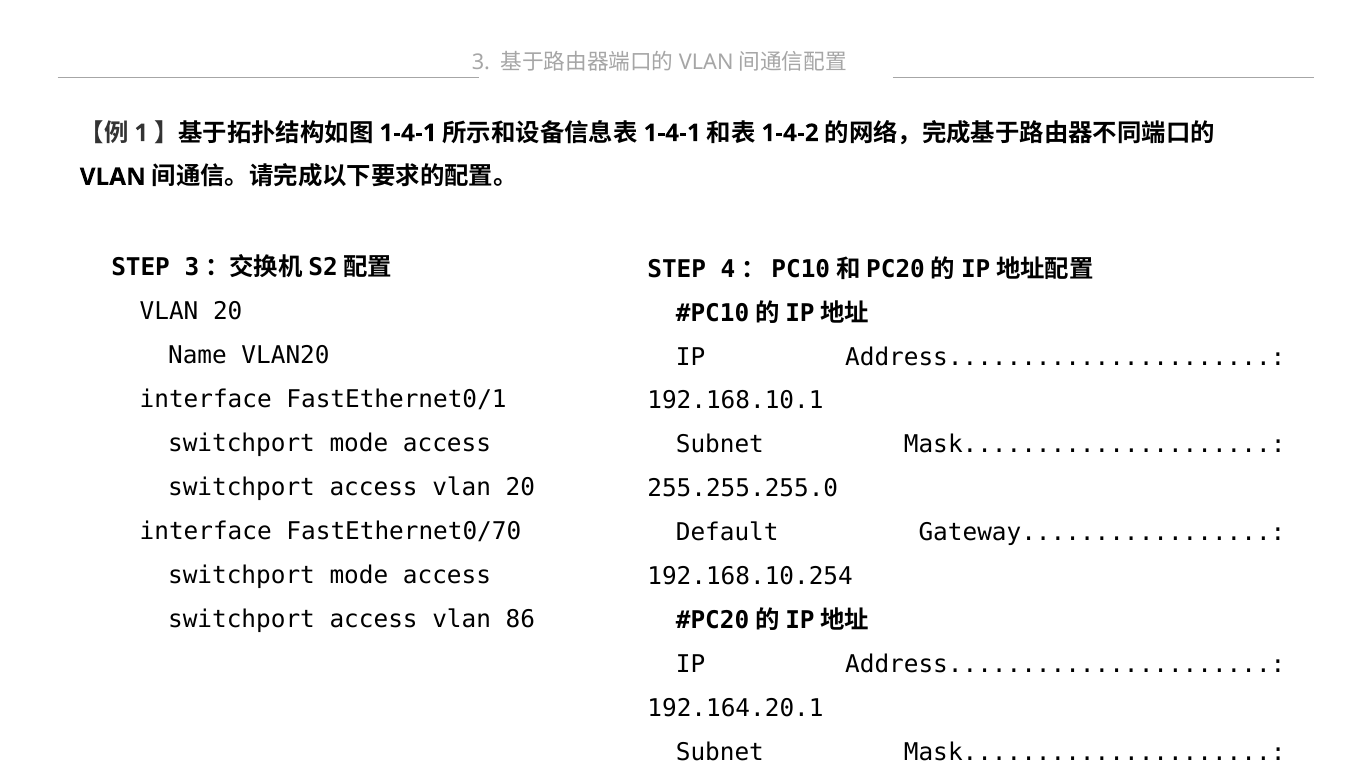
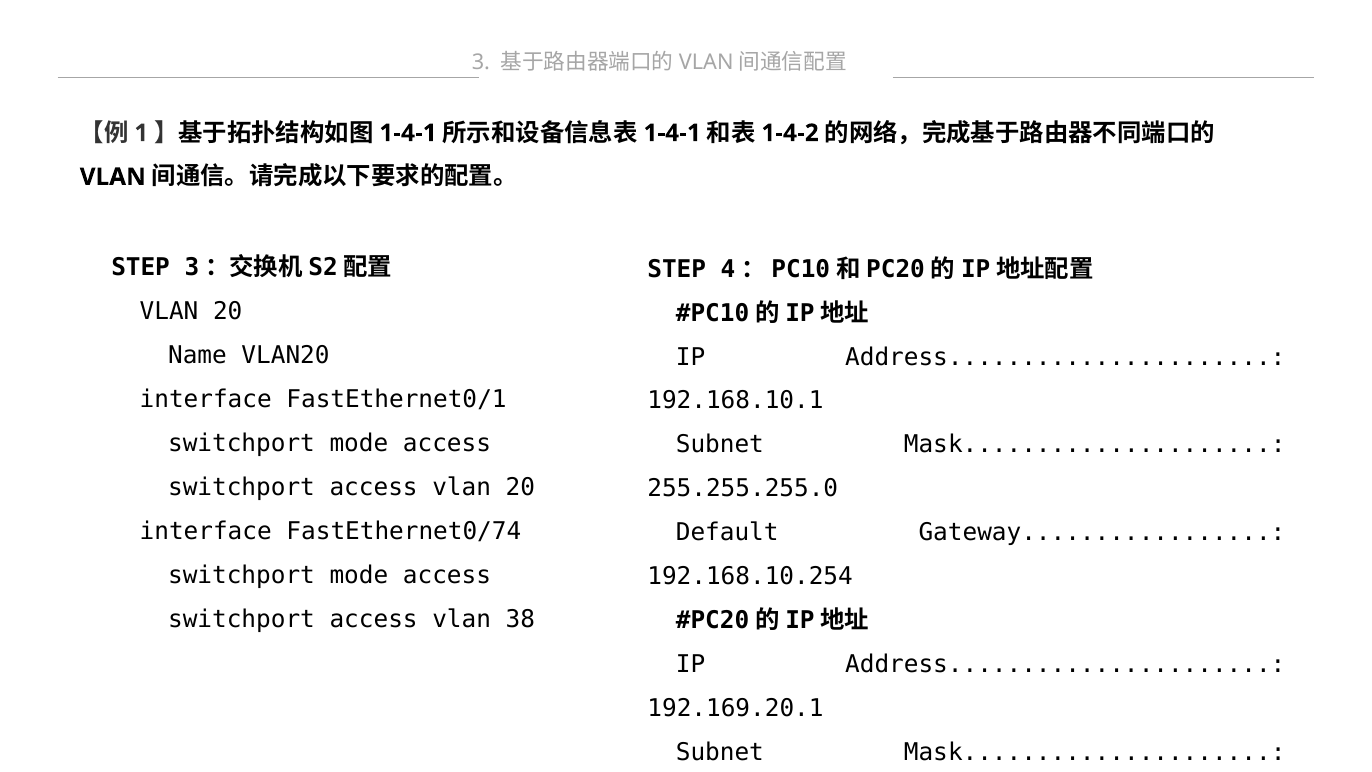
FastEthernet0/70: FastEthernet0/70 -> FastEthernet0/74
86: 86 -> 38
192.164.20.1: 192.164.20.1 -> 192.169.20.1
